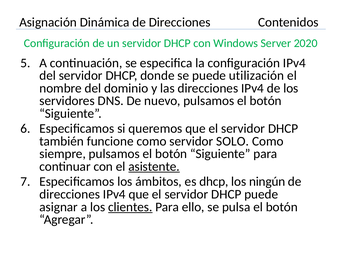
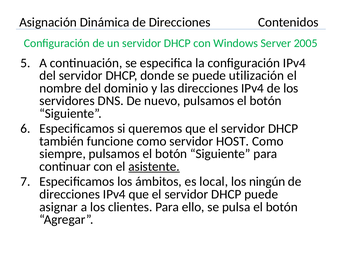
2020: 2020 -> 2005
SOLO: SOLO -> HOST
es dhcp: dhcp -> local
clientes underline: present -> none
